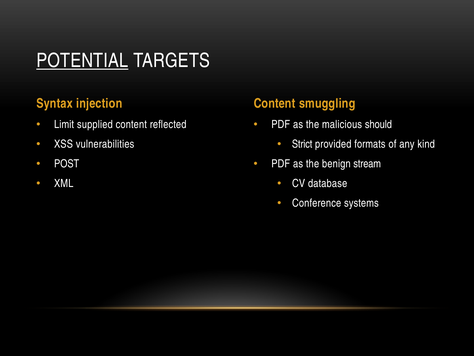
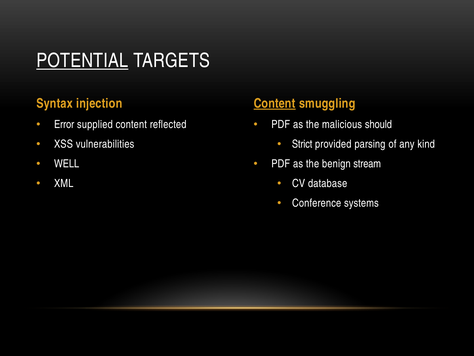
Content at (275, 103) underline: none -> present
Limit: Limit -> Error
formats: formats -> parsing
POST: POST -> WELL
